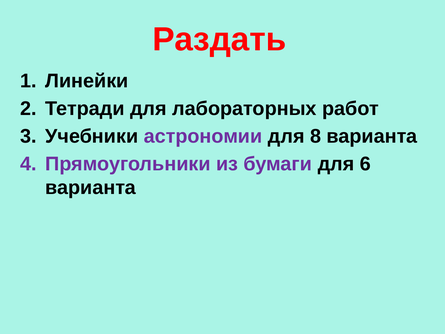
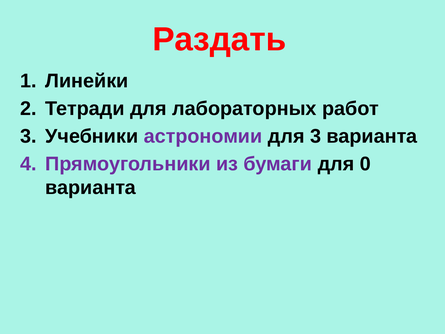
для 8: 8 -> 3
6: 6 -> 0
